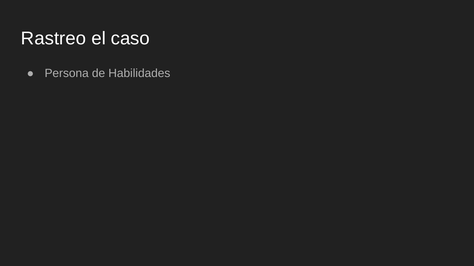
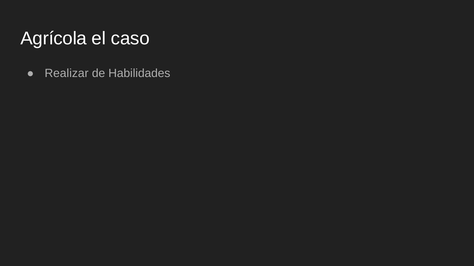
Rastreo: Rastreo -> Agrícola
Persona: Persona -> Realizar
